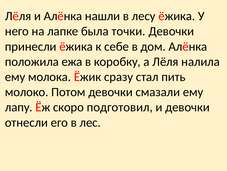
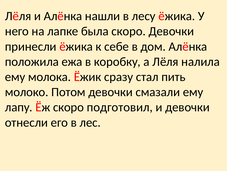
была точки: точки -> скоро
